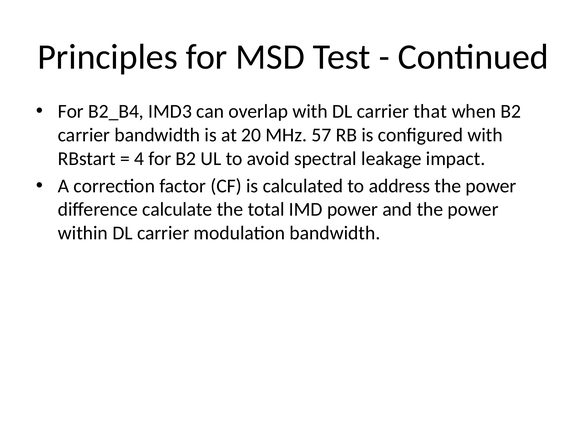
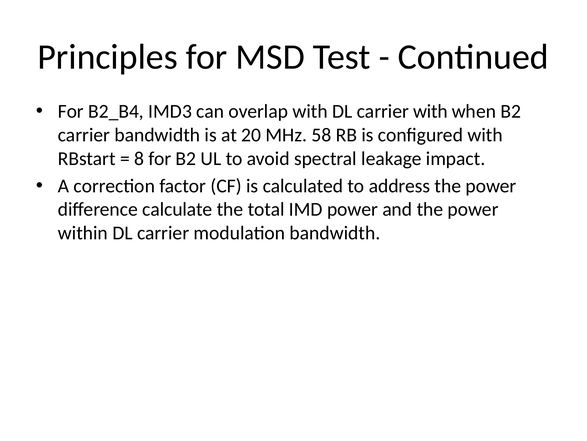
carrier that: that -> with
57: 57 -> 58
4: 4 -> 8
